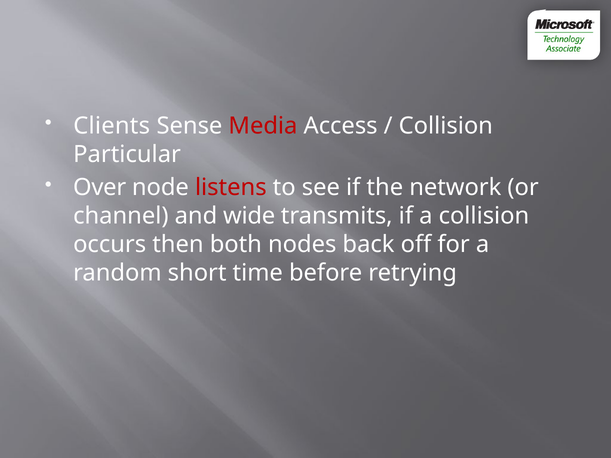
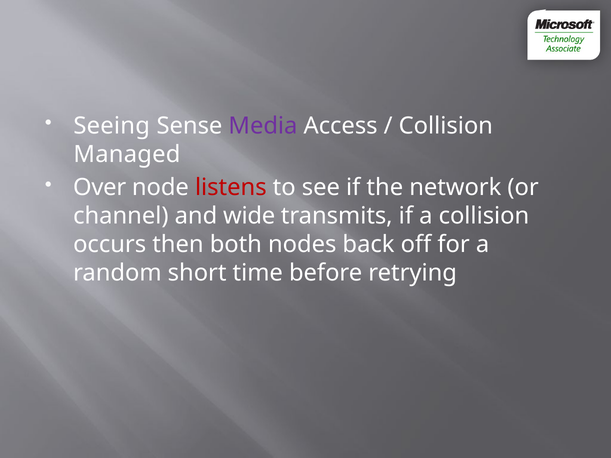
Clients: Clients -> Seeing
Media colour: red -> purple
Particular: Particular -> Managed
